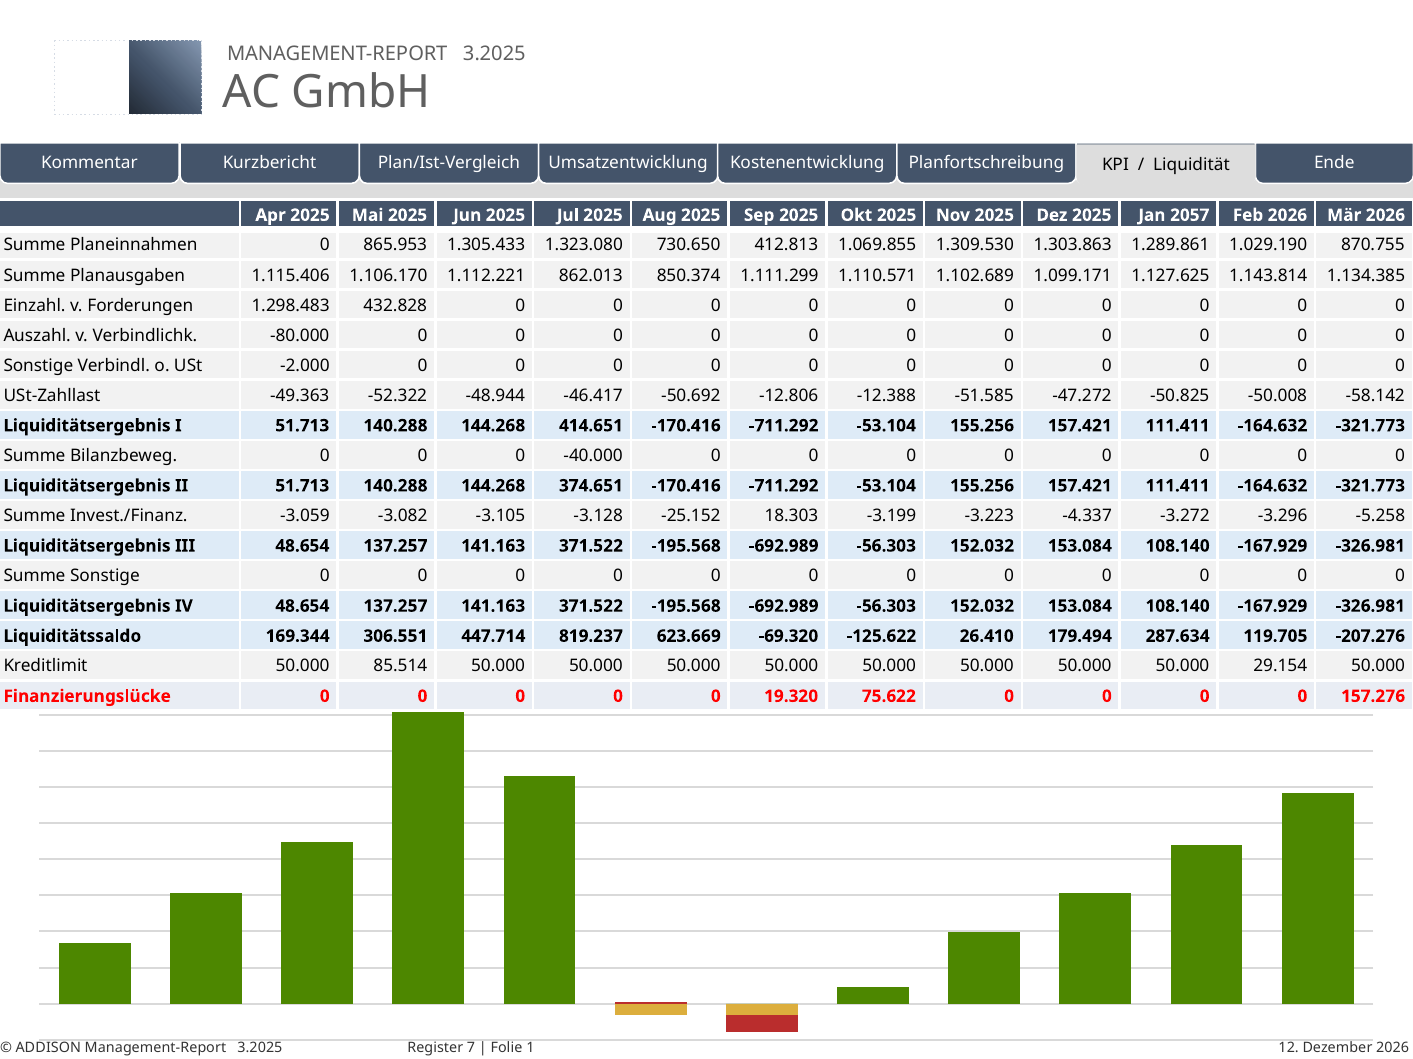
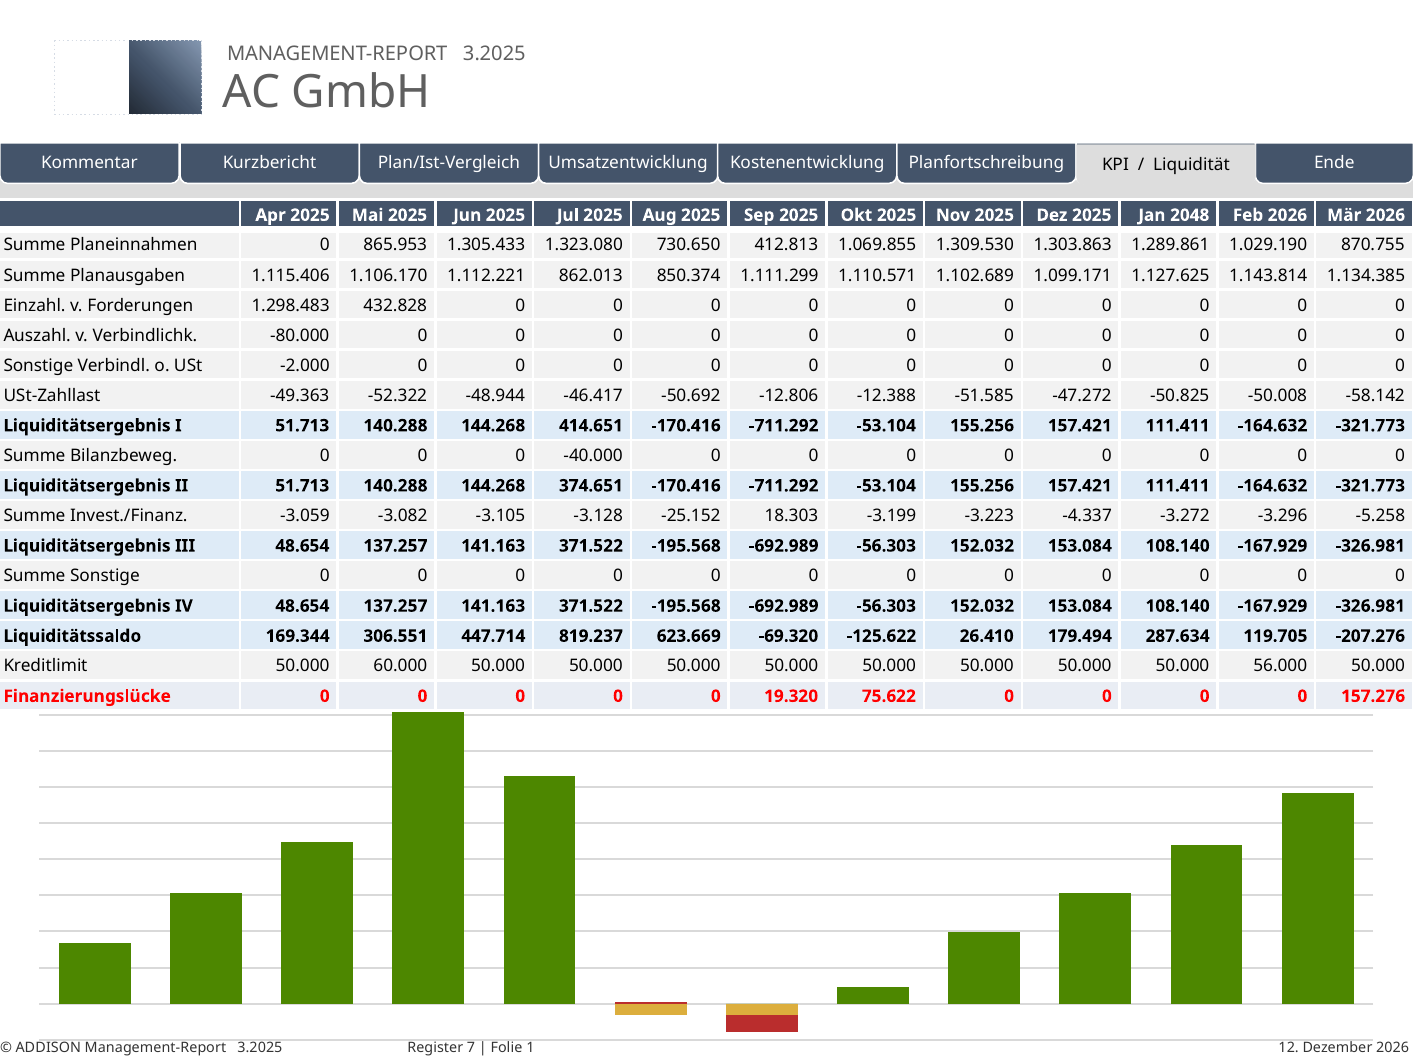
2057: 2057 -> 2048
85.514: 85.514 -> 60.000
29.154: 29.154 -> 56.000
